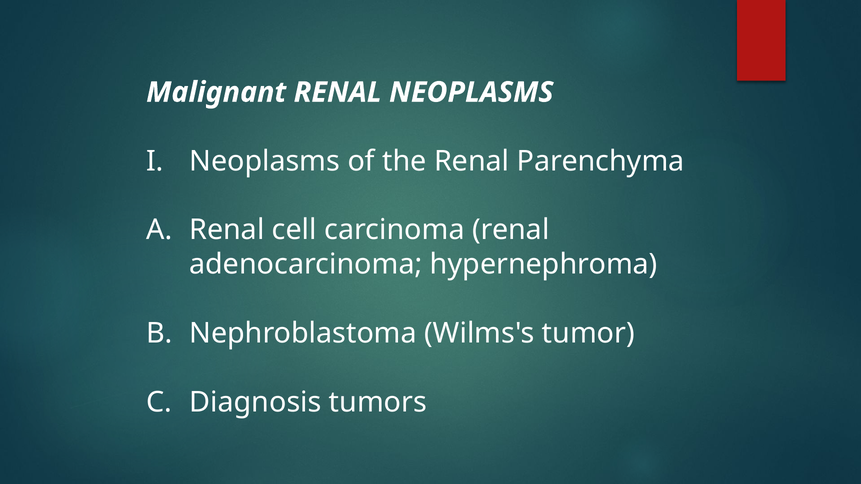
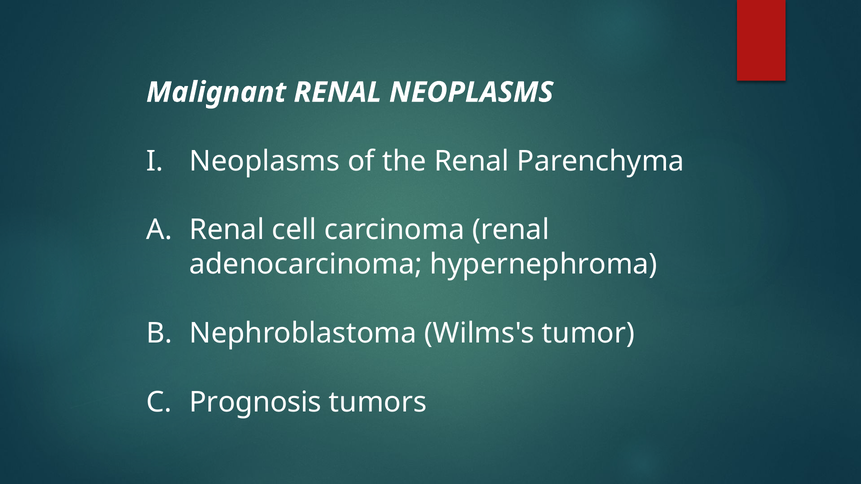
Diagnosis: Diagnosis -> Prognosis
